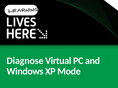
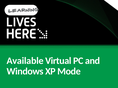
Diagnose: Diagnose -> Available
